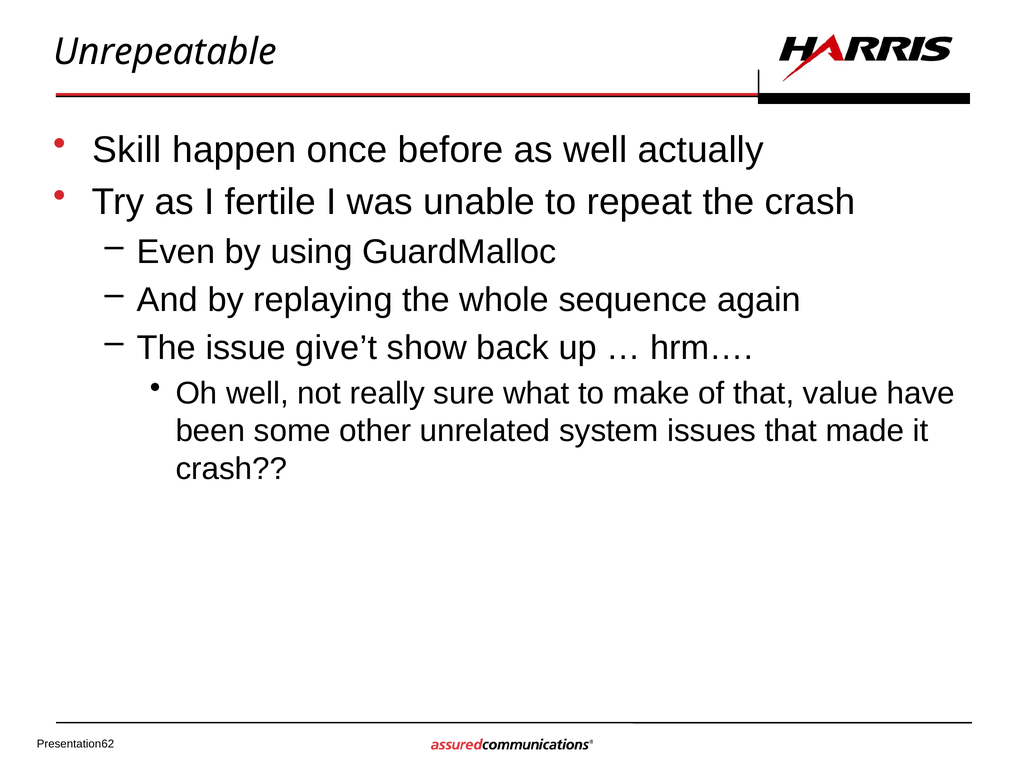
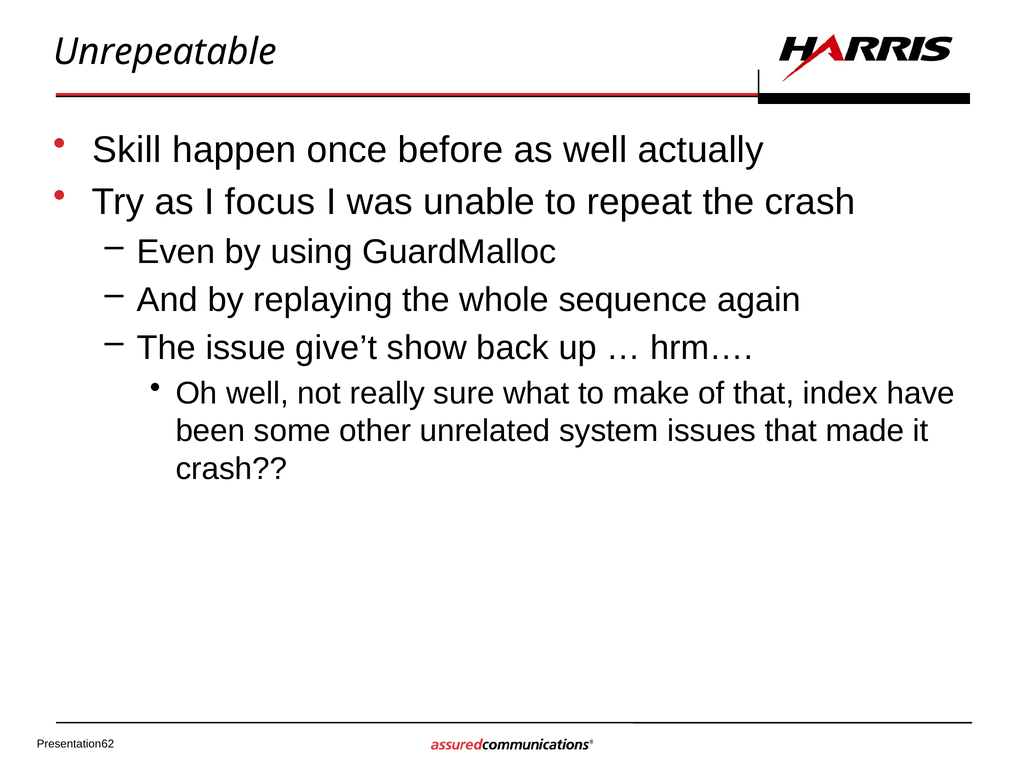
fertile: fertile -> focus
value: value -> index
